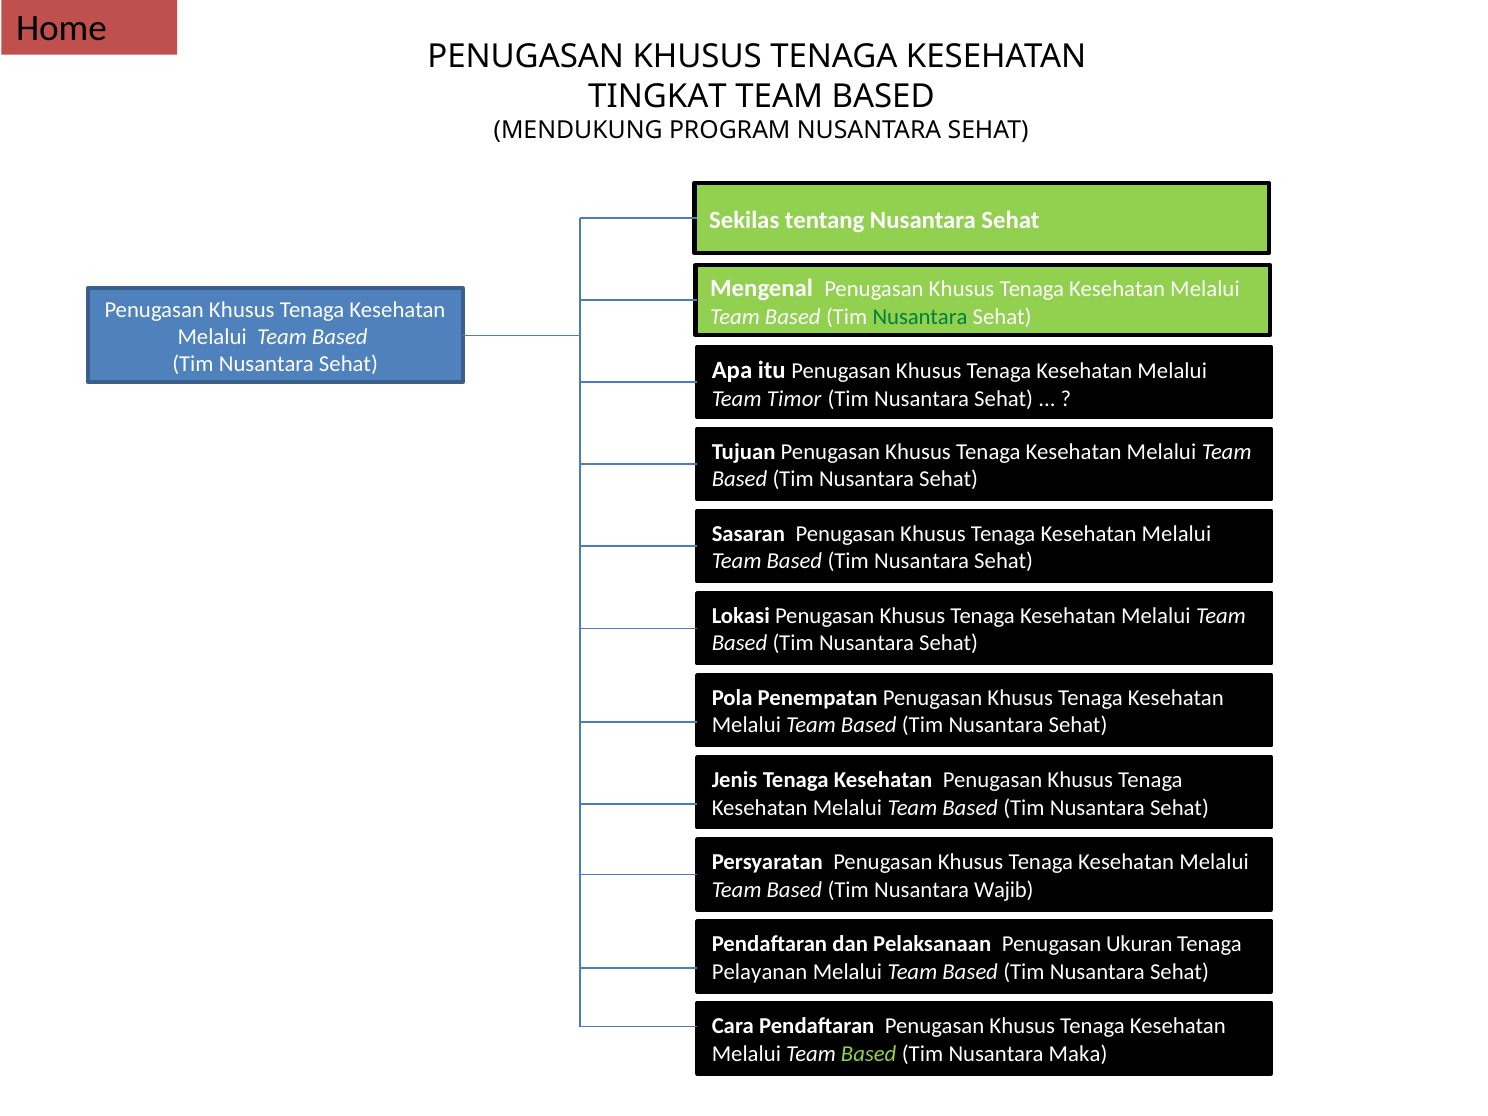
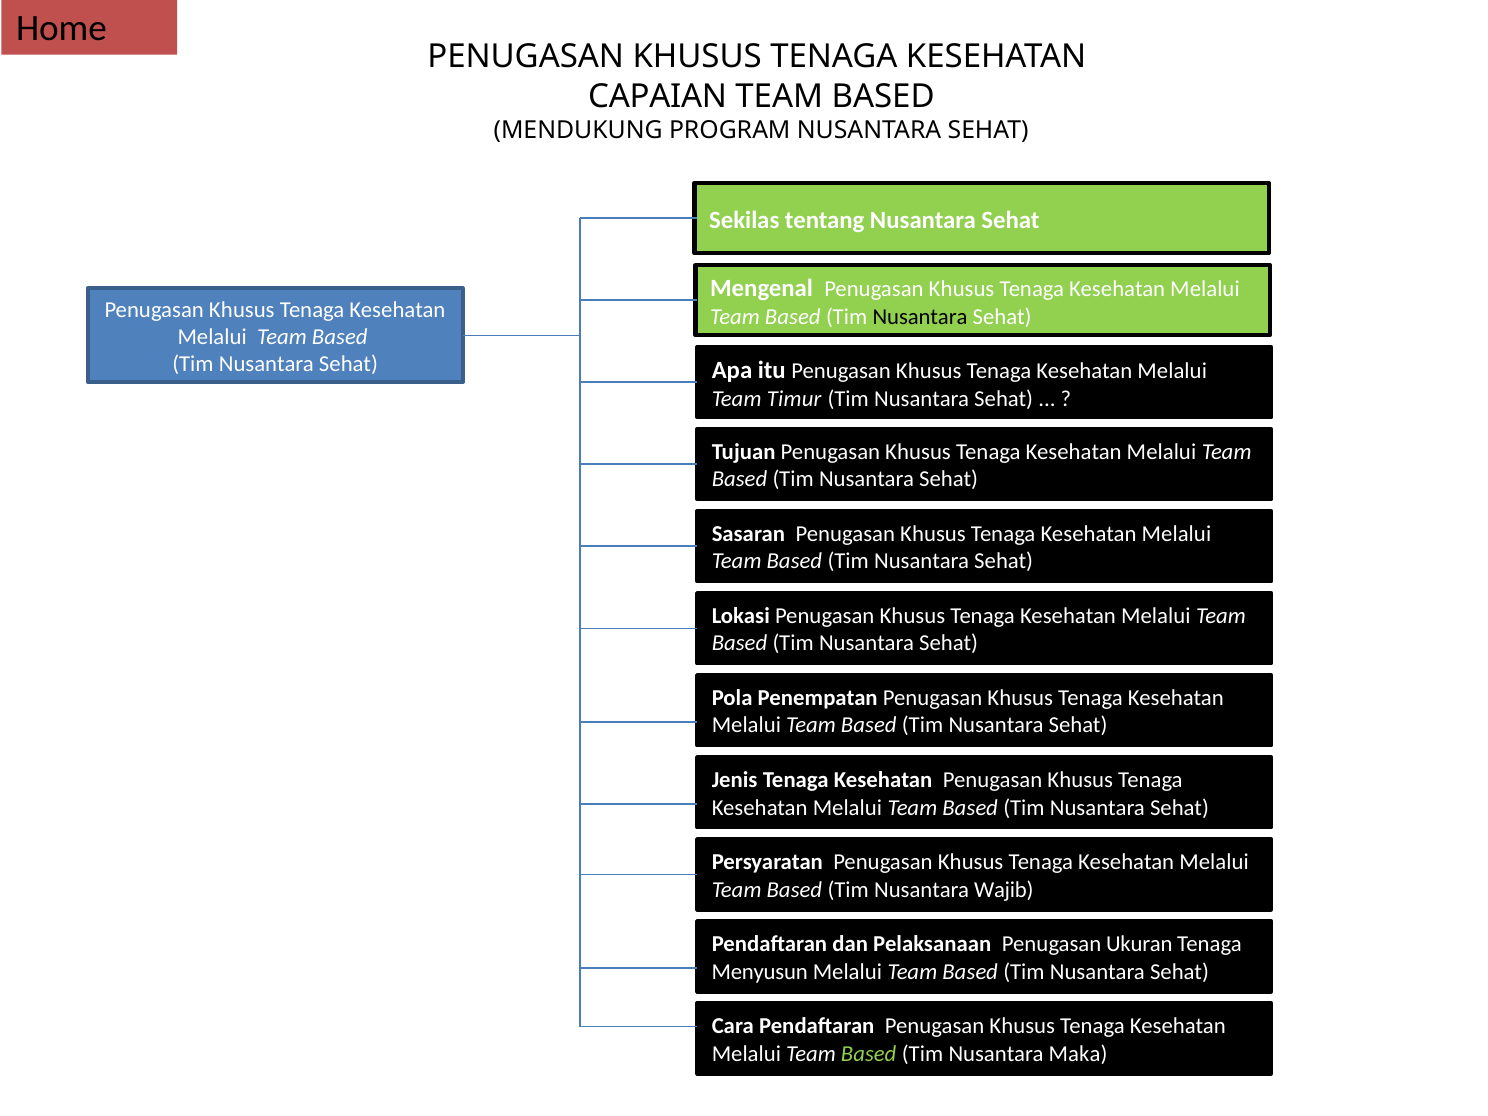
TINGKAT: TINGKAT -> CAPAIAN
Nusantara at (920, 317) colour: green -> black
Timor: Timor -> Timur
Pelayanan: Pelayanan -> Menyusun
